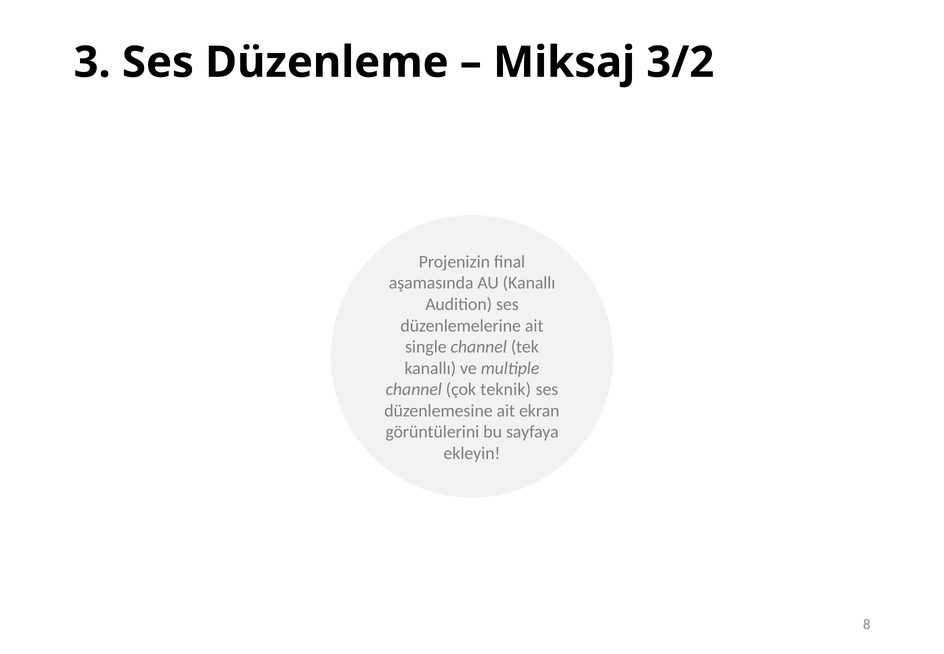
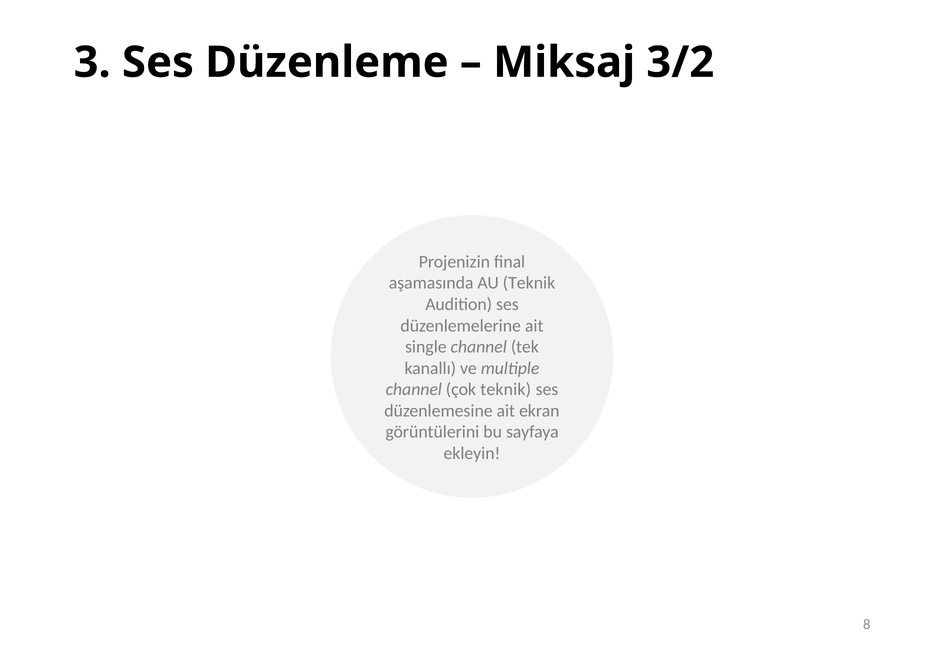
AU Kanallı: Kanallı -> Teknik
